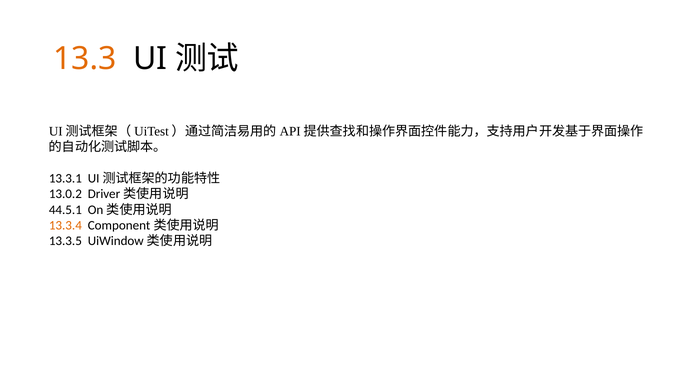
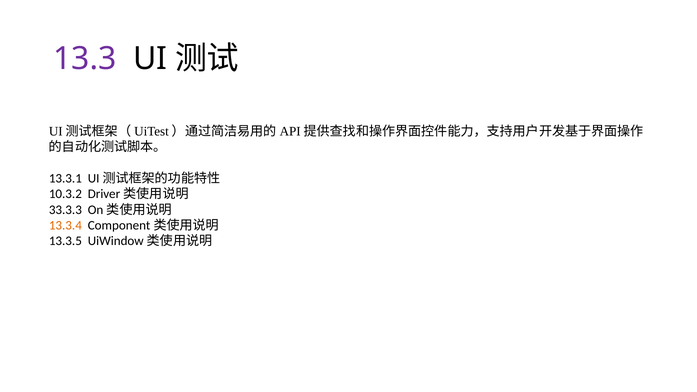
13.3 colour: orange -> purple
13.0.2: 13.0.2 -> 10.3.2
44.5.1: 44.5.1 -> 33.3.3
